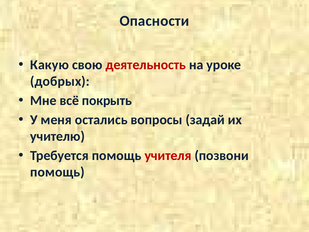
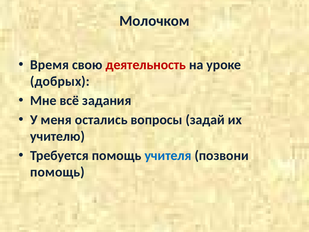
Опасности: Опасности -> Молочком
Какую: Какую -> Время
покрыть: покрыть -> задания
учителя colour: red -> blue
